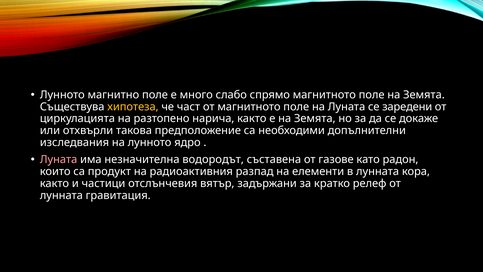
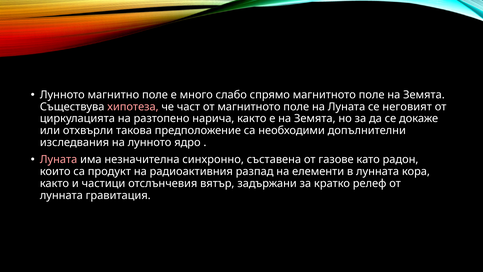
хипотеза colour: yellow -> pink
заредени: заредени -> неговият
водородът: водородът -> синхронно
